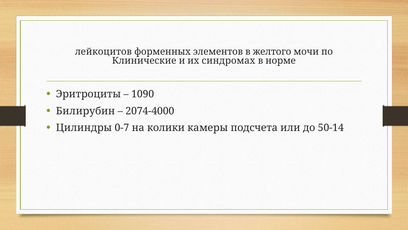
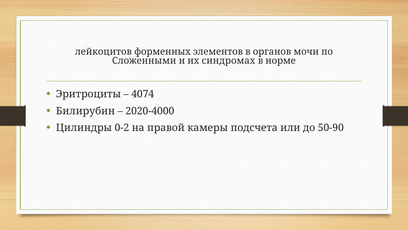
желтого: желтого -> органов
Клинические: Клинические -> Сложенными
1090: 1090 -> 4074
2074-4000: 2074-4000 -> 2020-4000
0-7: 0-7 -> 0-2
колики: колики -> правой
50-14: 50-14 -> 50-90
